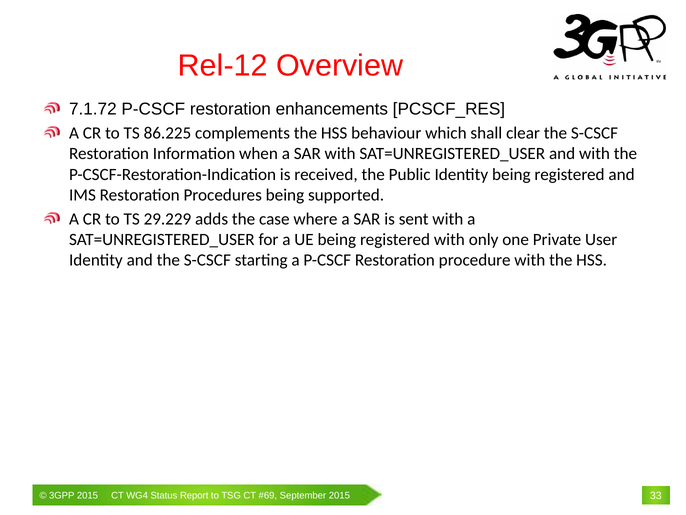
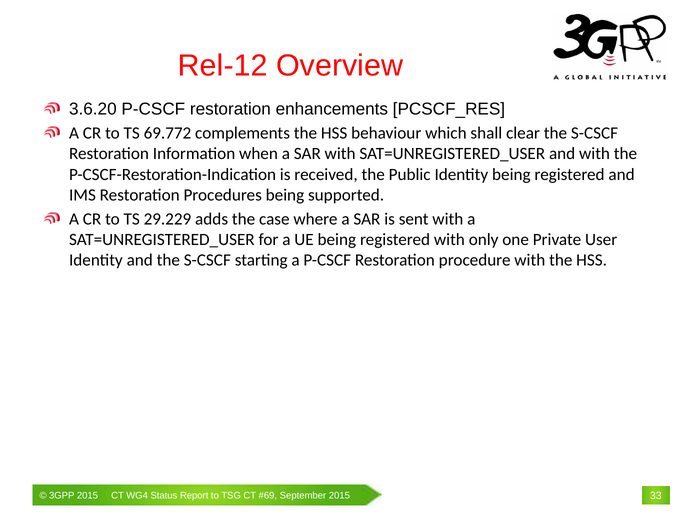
7.1.72: 7.1.72 -> 3.6.20
86.225: 86.225 -> 69.772
